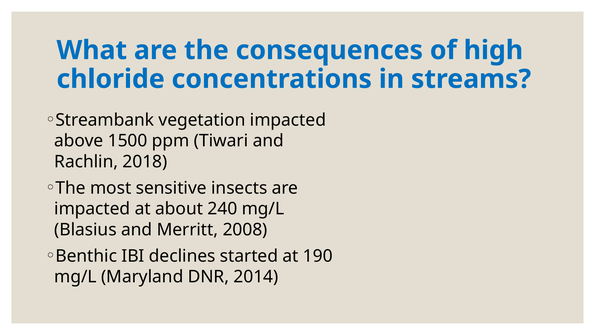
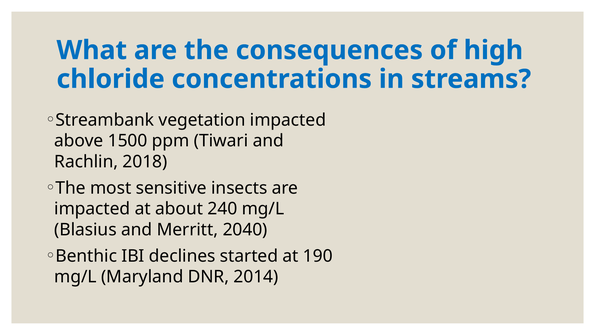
2008: 2008 -> 2040
